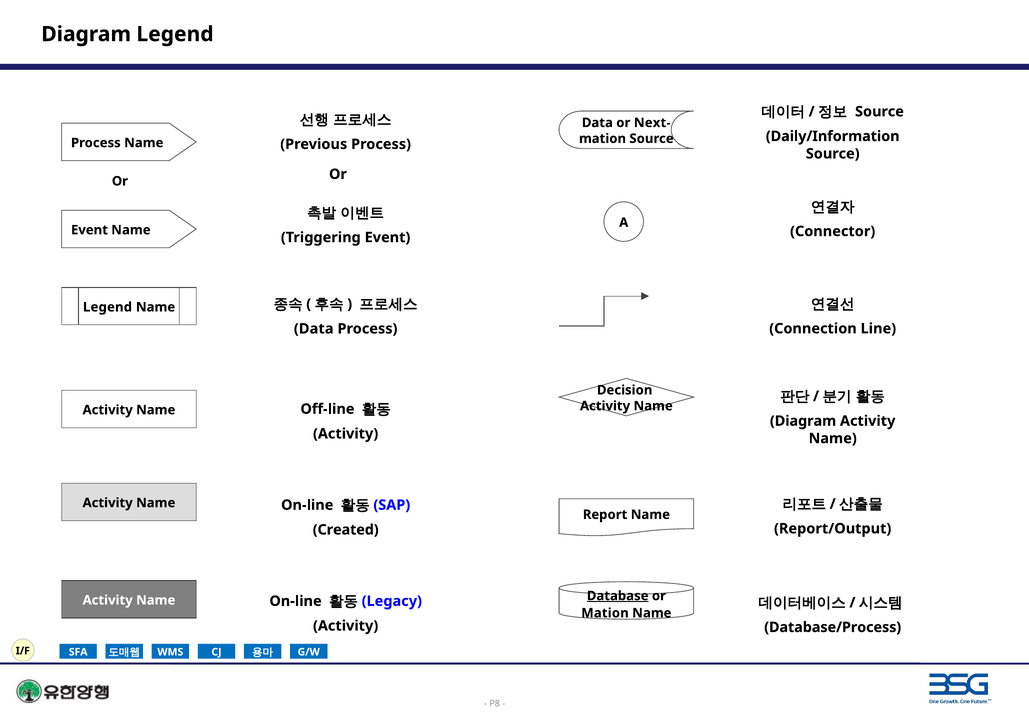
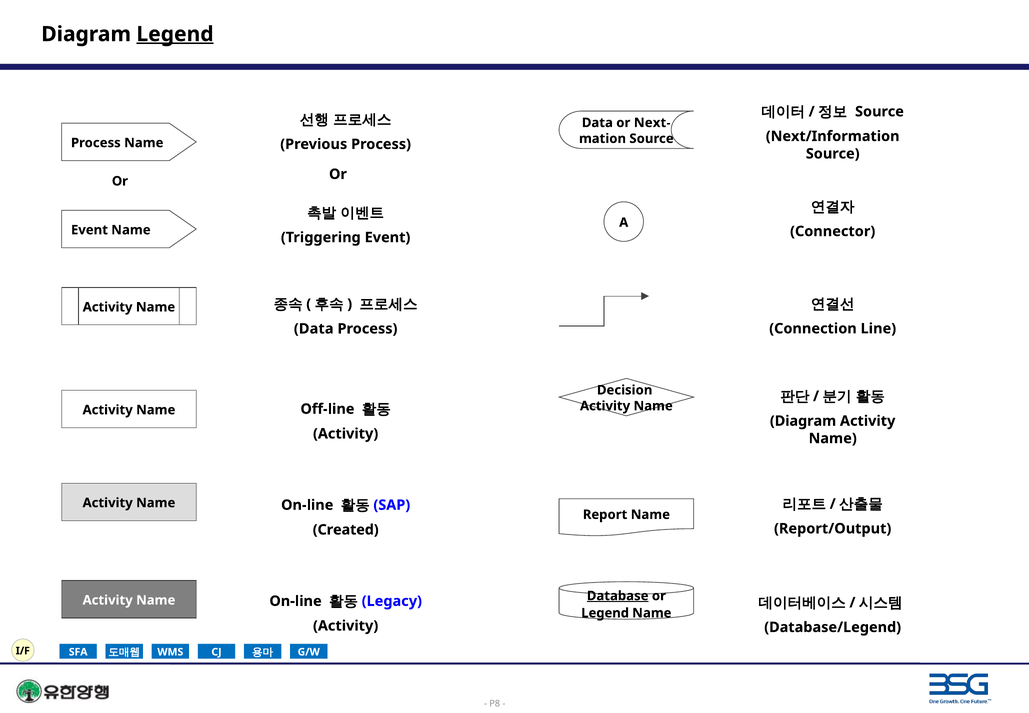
Legend at (175, 34) underline: none -> present
Daily/Information: Daily/Information -> Next/Information
Legend at (108, 307): Legend -> Activity
Mation at (605, 613): Mation -> Legend
Database/Process: Database/Process -> Database/Legend
